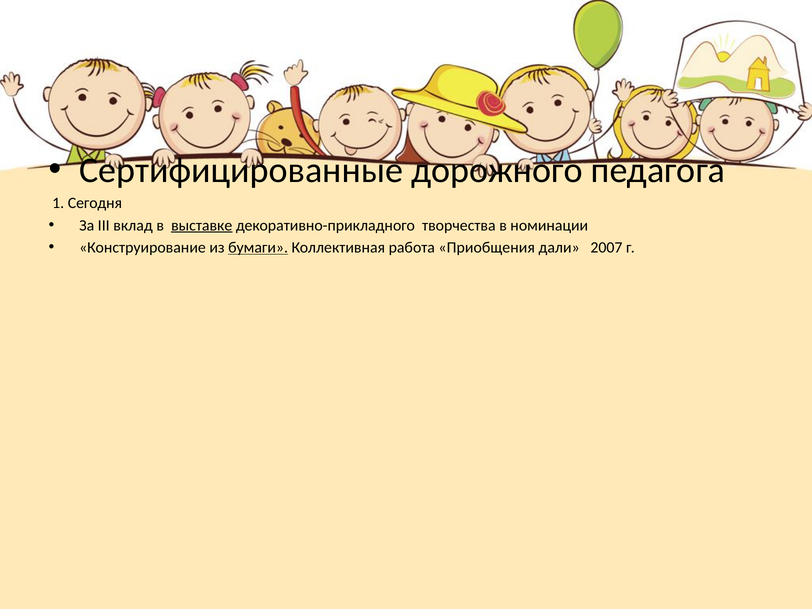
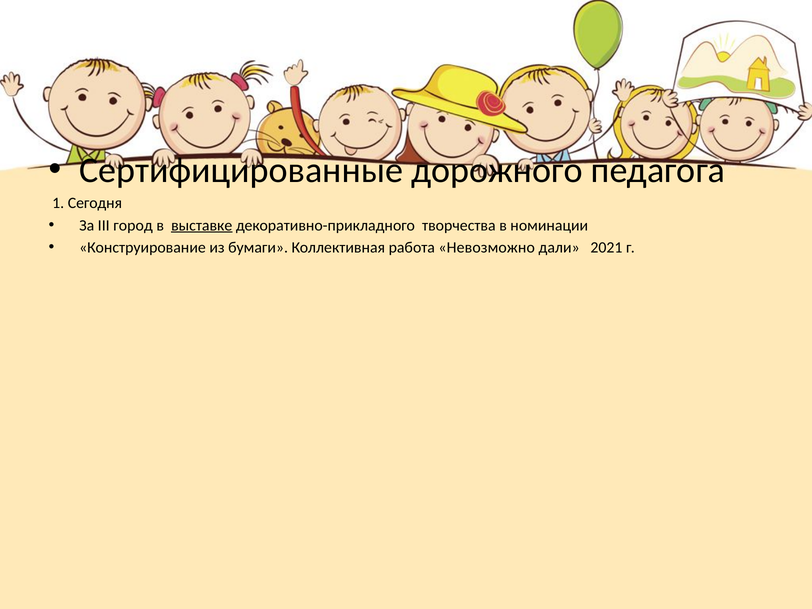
вклад: вклад -> город
бумаги underline: present -> none
Приобщения: Приобщения -> Невозможно
2007: 2007 -> 2021
